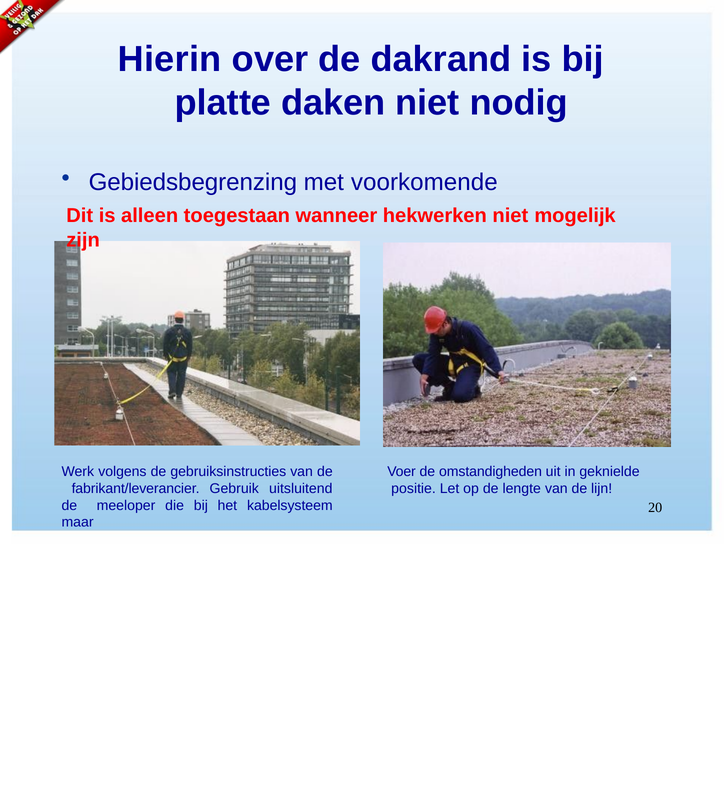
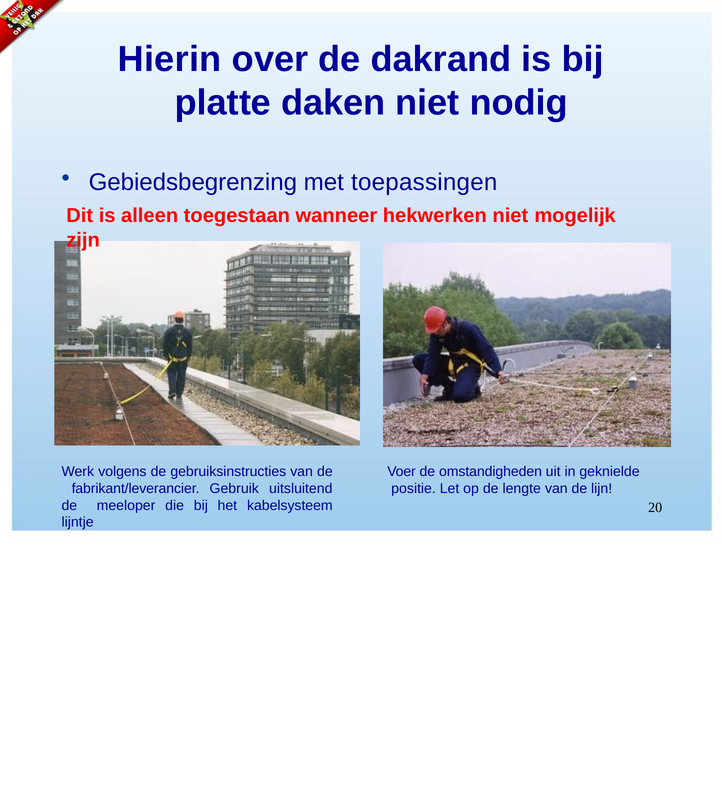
voorkomende: voorkomende -> toepassingen
maar: maar -> lijntje
